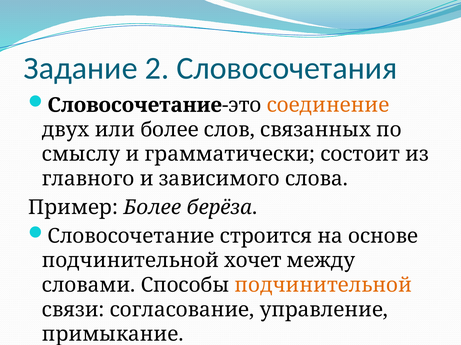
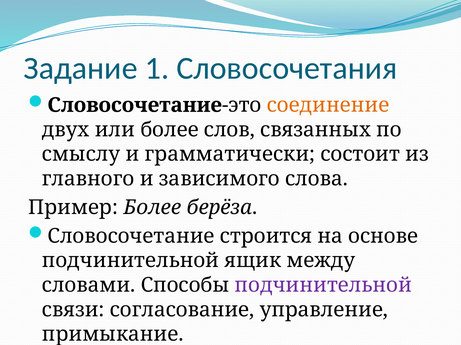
2: 2 -> 1
хочет: хочет -> ящик
подчинительной at (323, 286) colour: orange -> purple
